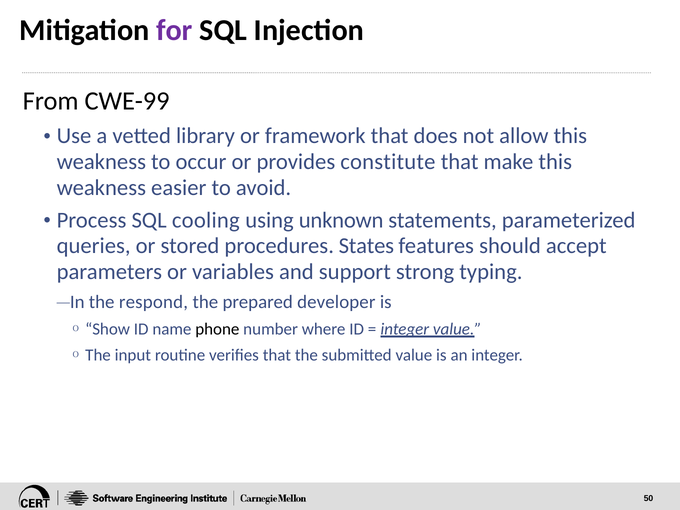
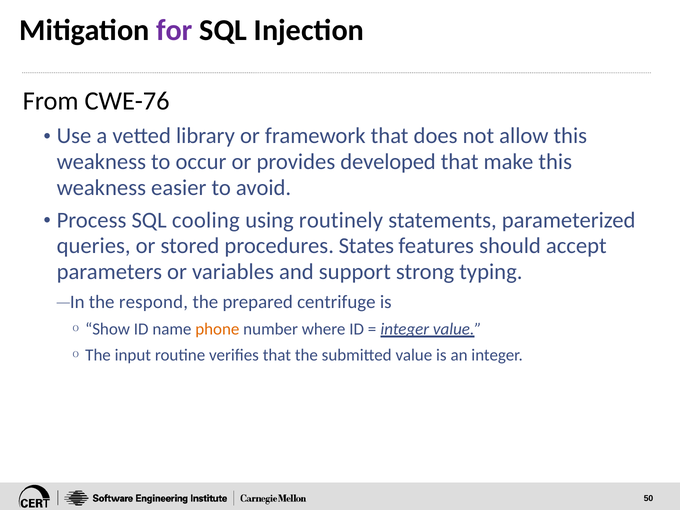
CWE-99: CWE-99 -> CWE-76
constitute: constitute -> developed
unknown: unknown -> routinely
developer: developer -> centrifuge
phone colour: black -> orange
